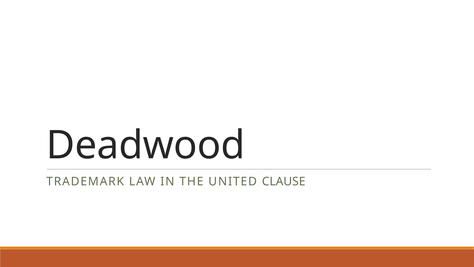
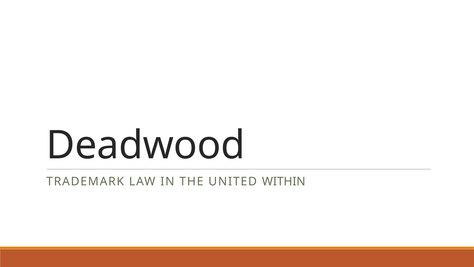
CLAUSE: CLAUSE -> WITHIN
